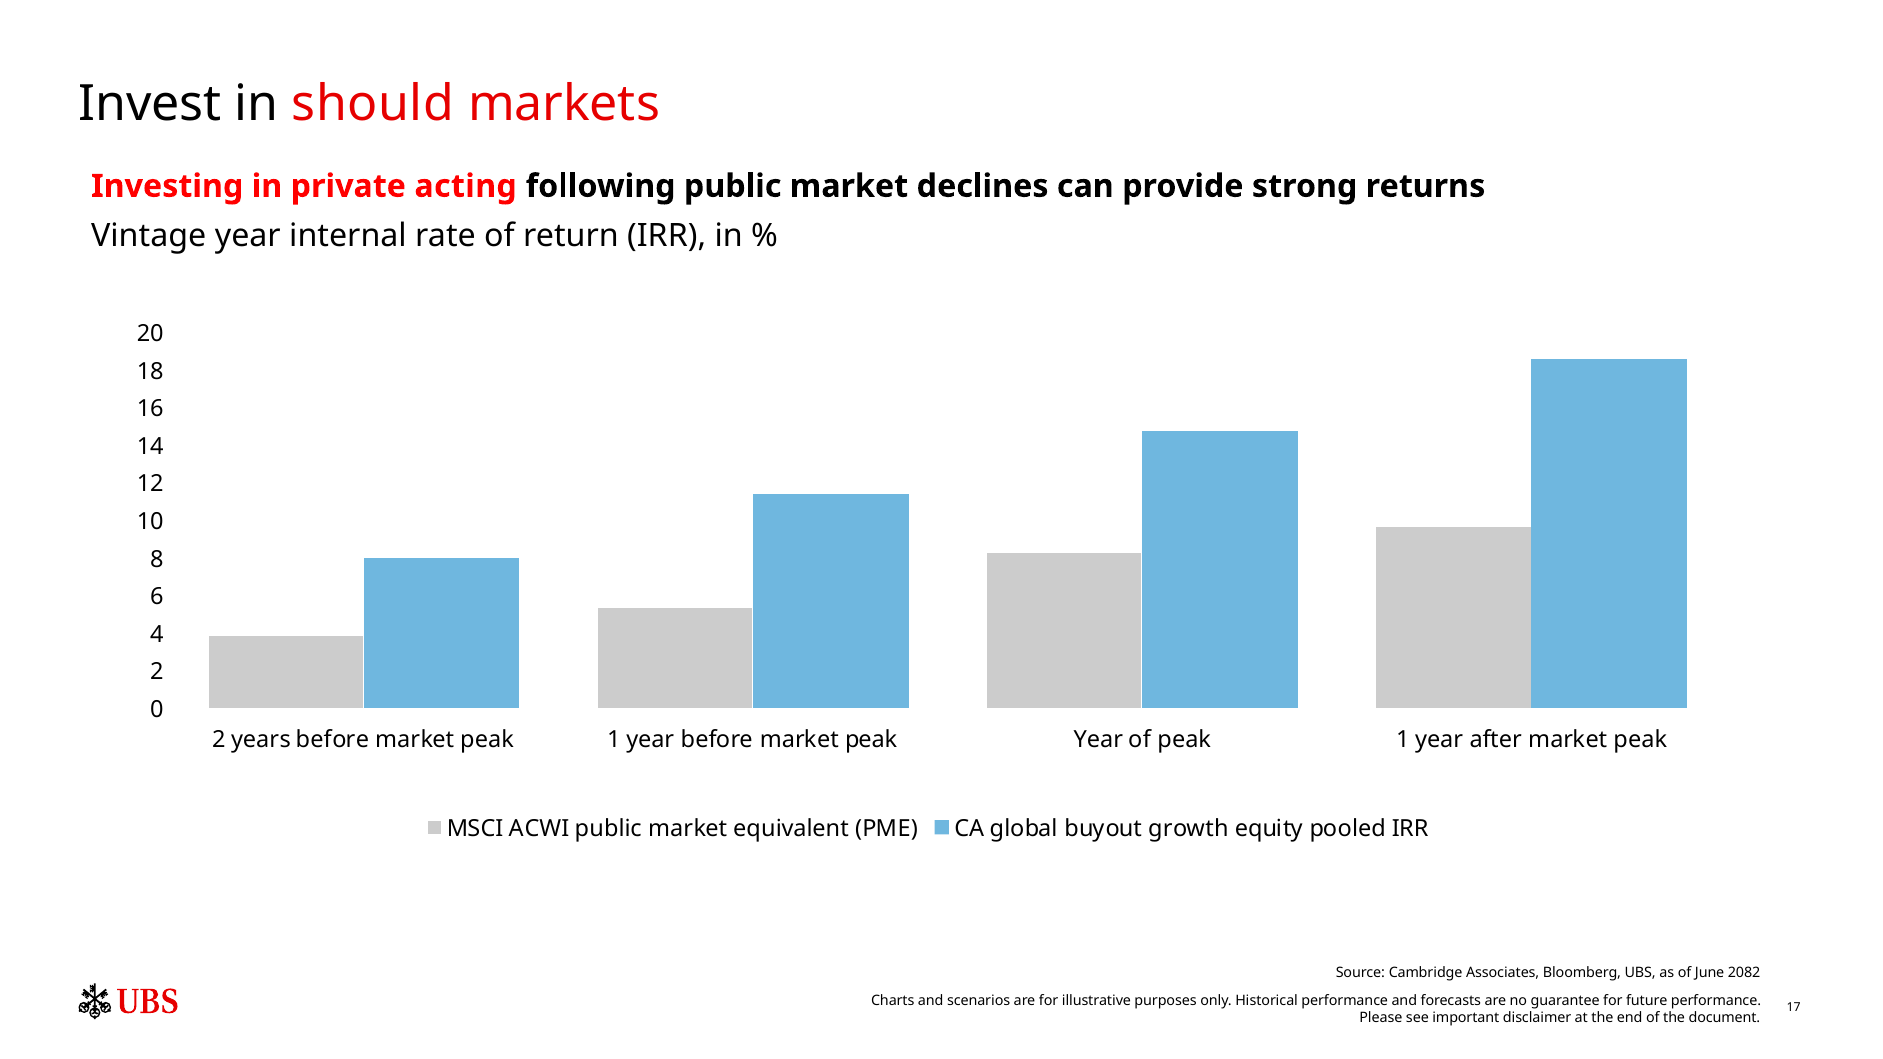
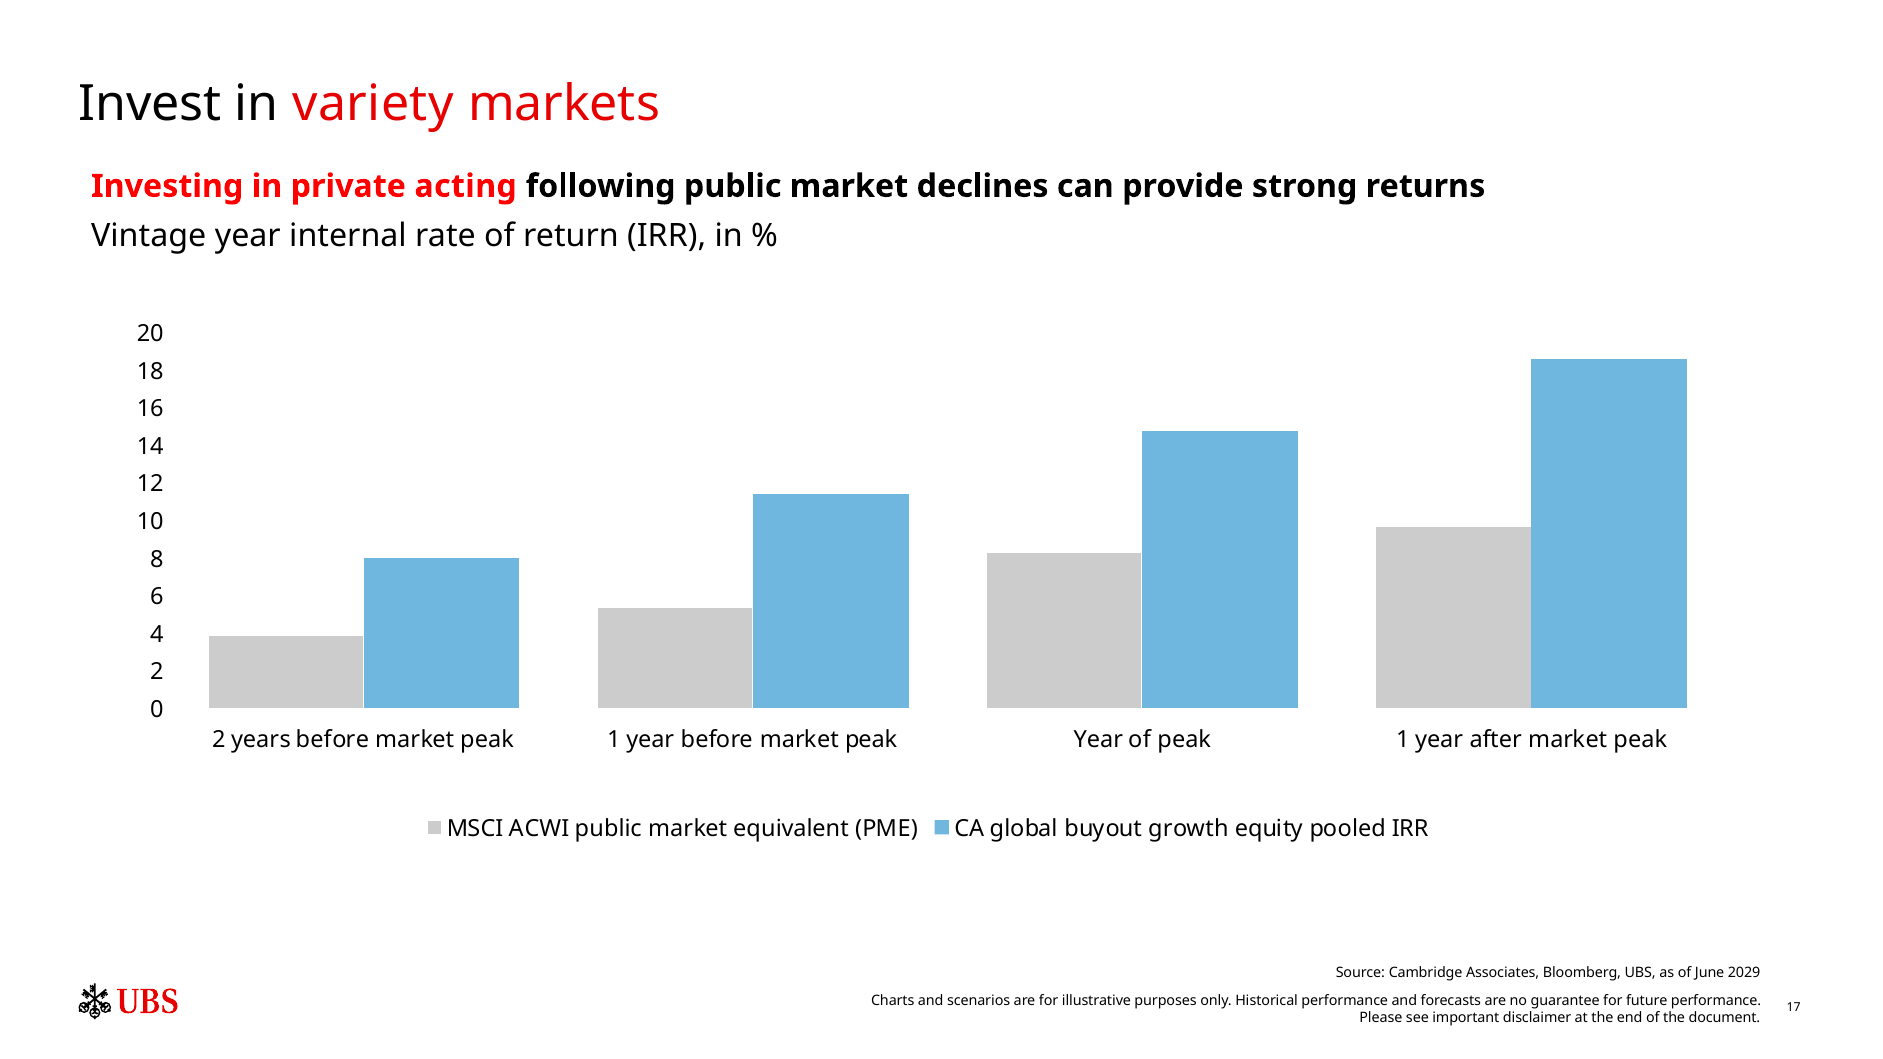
should: should -> variety
2082: 2082 -> 2029
